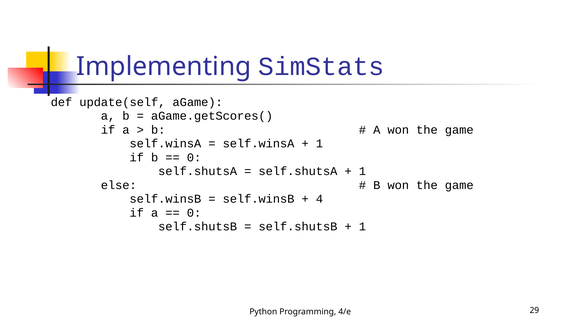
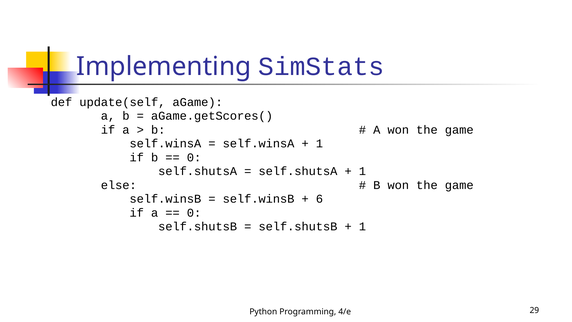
4: 4 -> 6
